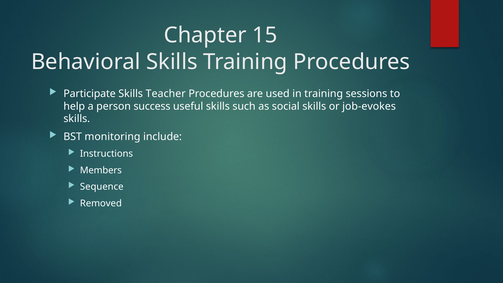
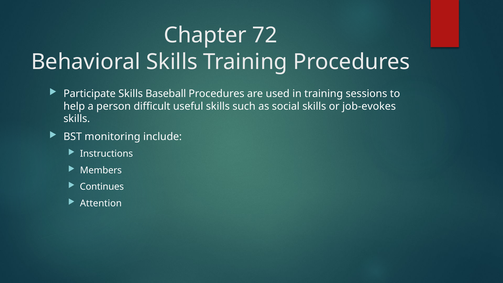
15: 15 -> 72
Teacher: Teacher -> Baseball
success: success -> difficult
Sequence: Sequence -> Continues
Removed: Removed -> Attention
